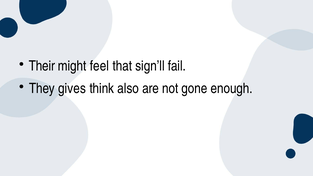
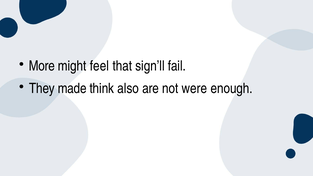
Their: Their -> More
gives: gives -> made
gone: gone -> were
